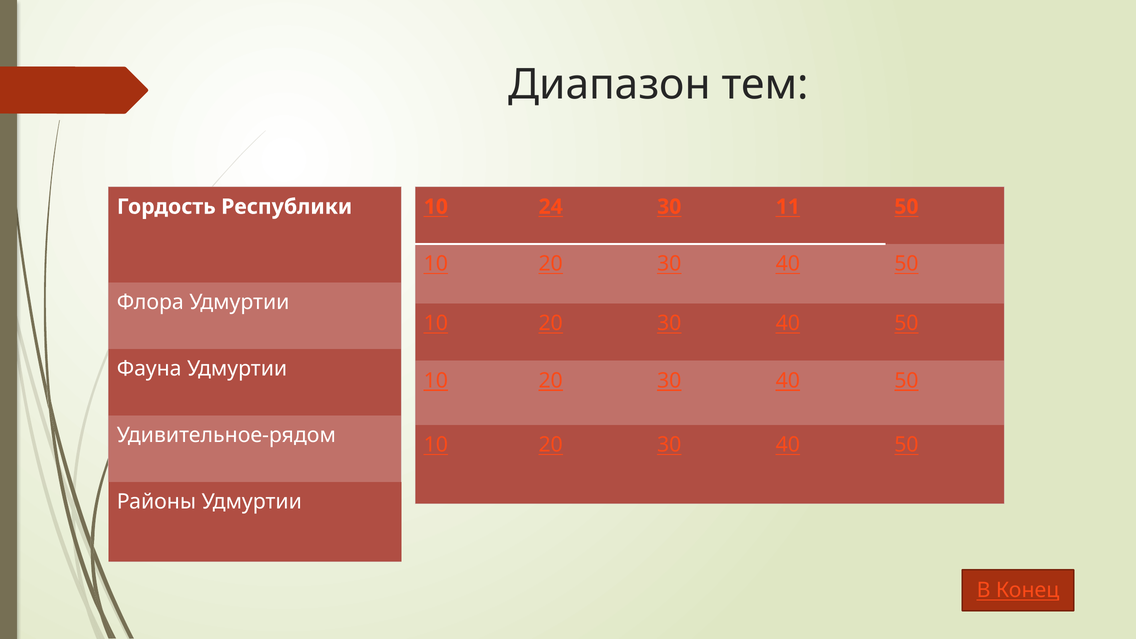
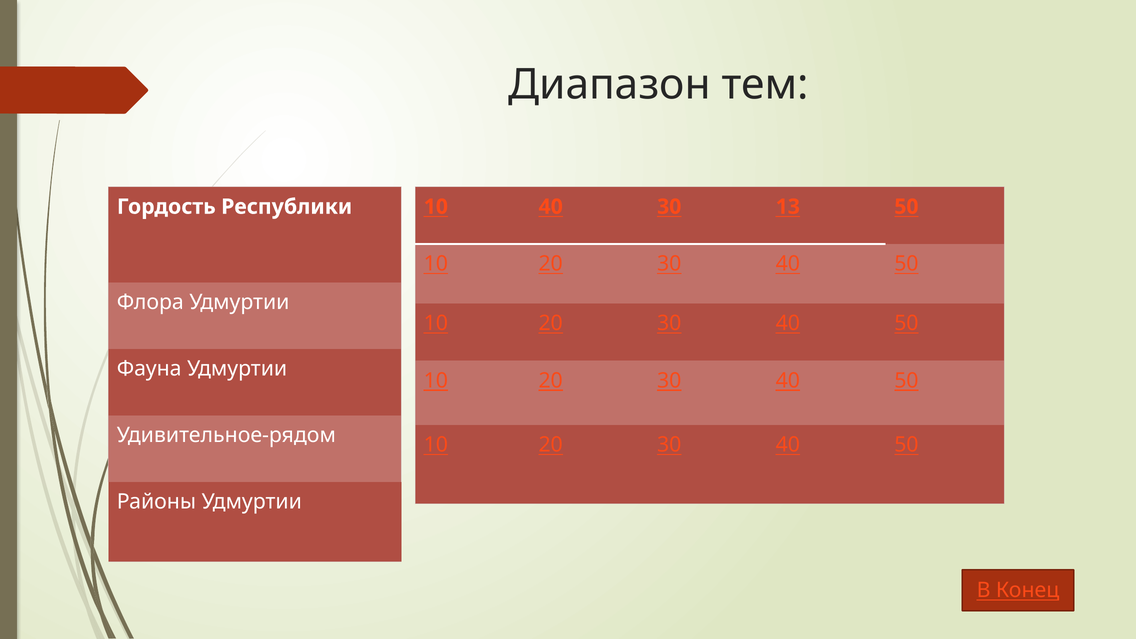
10 24: 24 -> 40
11: 11 -> 13
